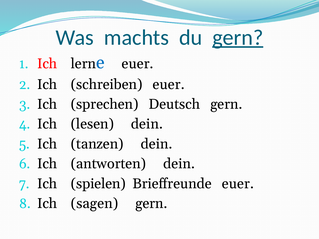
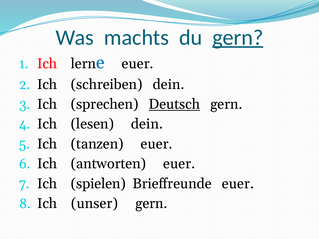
schreiben euer: euer -> dein
Deutsch underline: none -> present
tanzen dein: dein -> euer
antworten dein: dein -> euer
sagen: sagen -> unser
